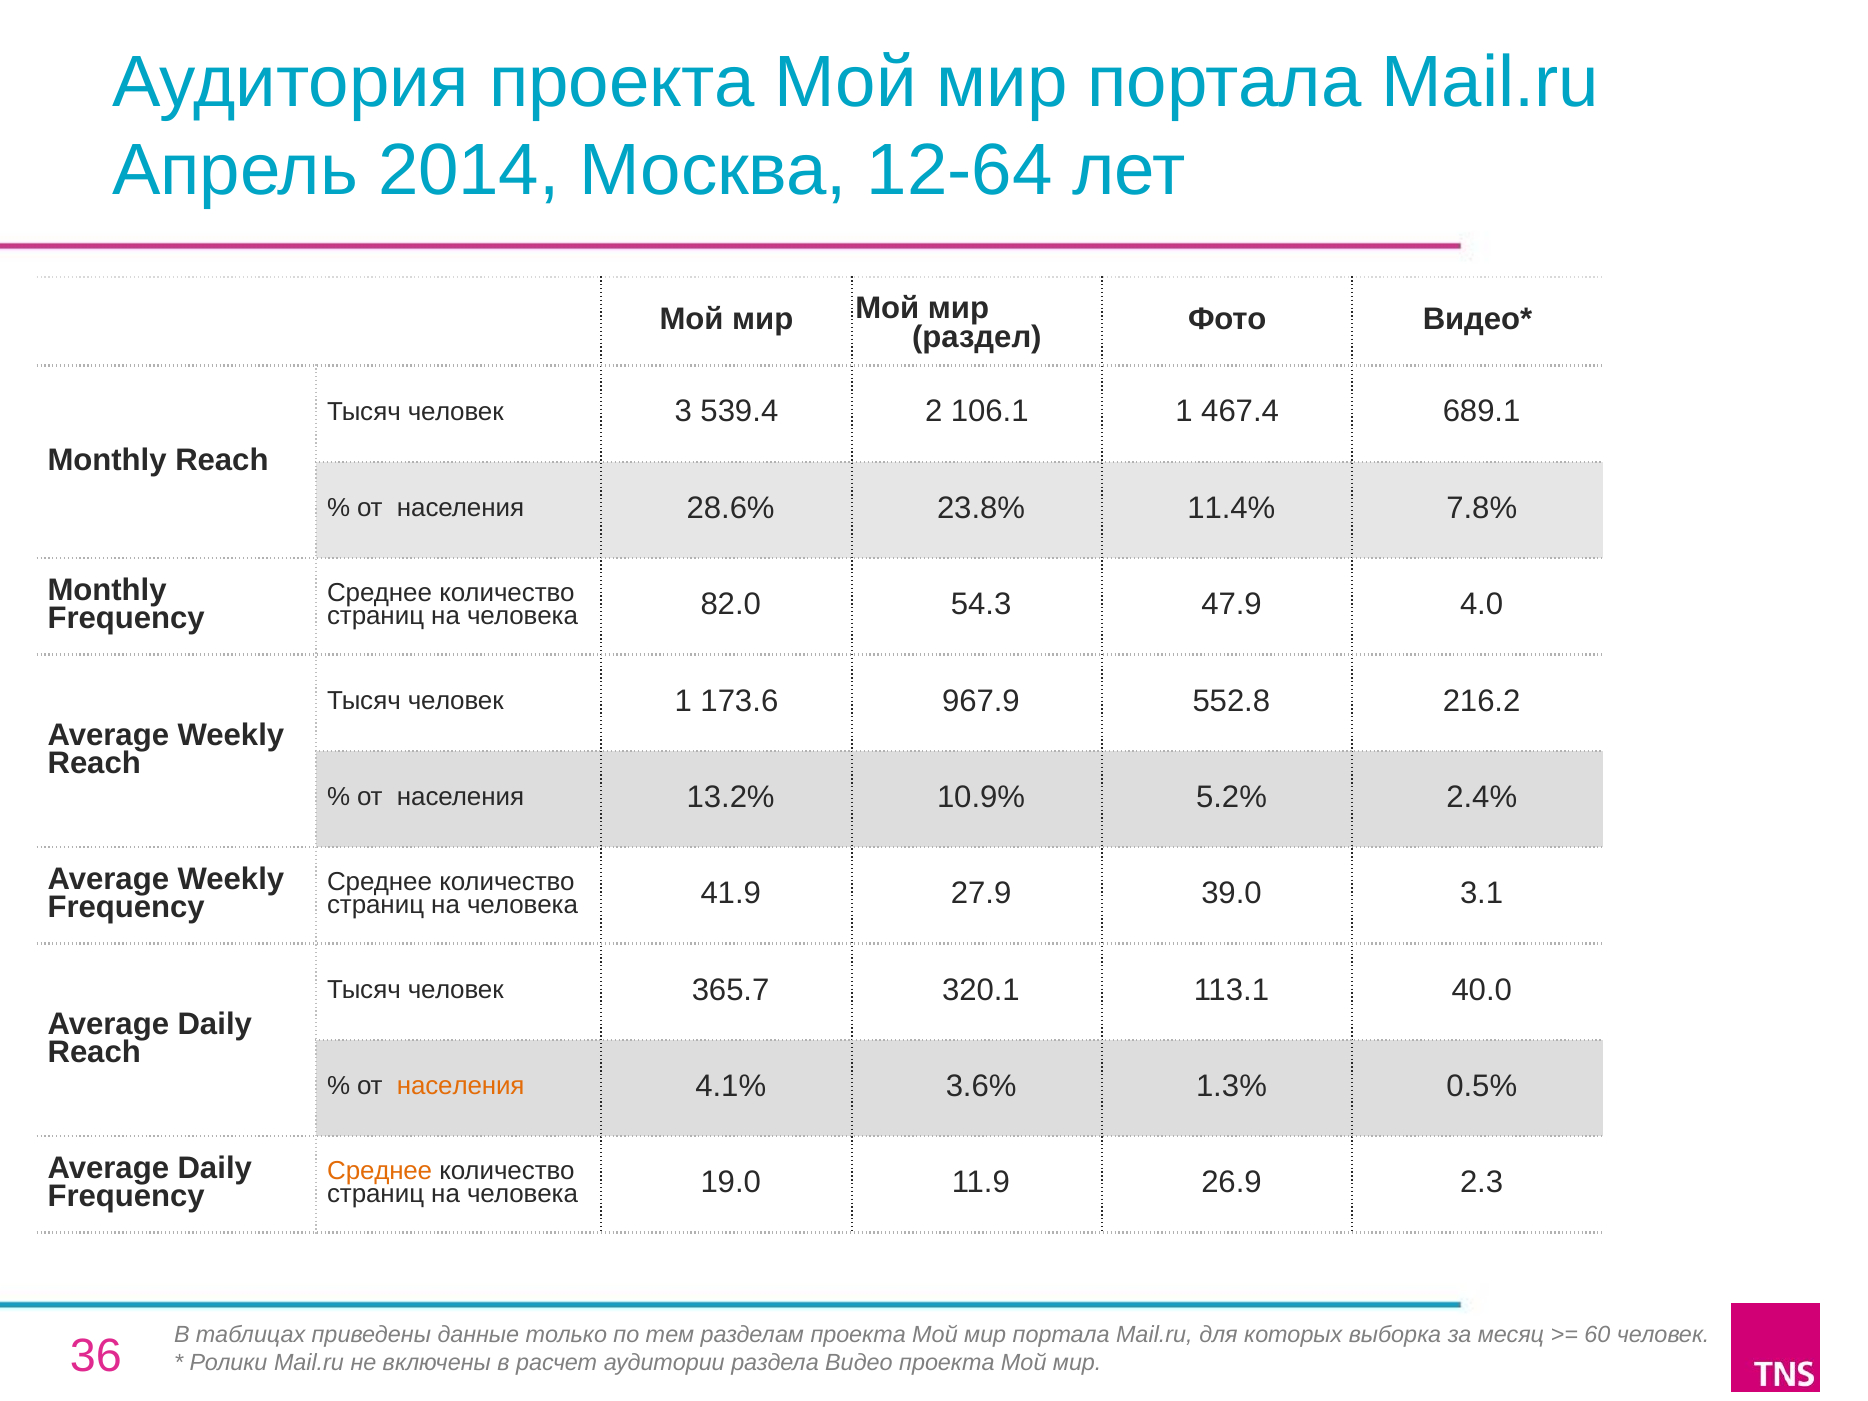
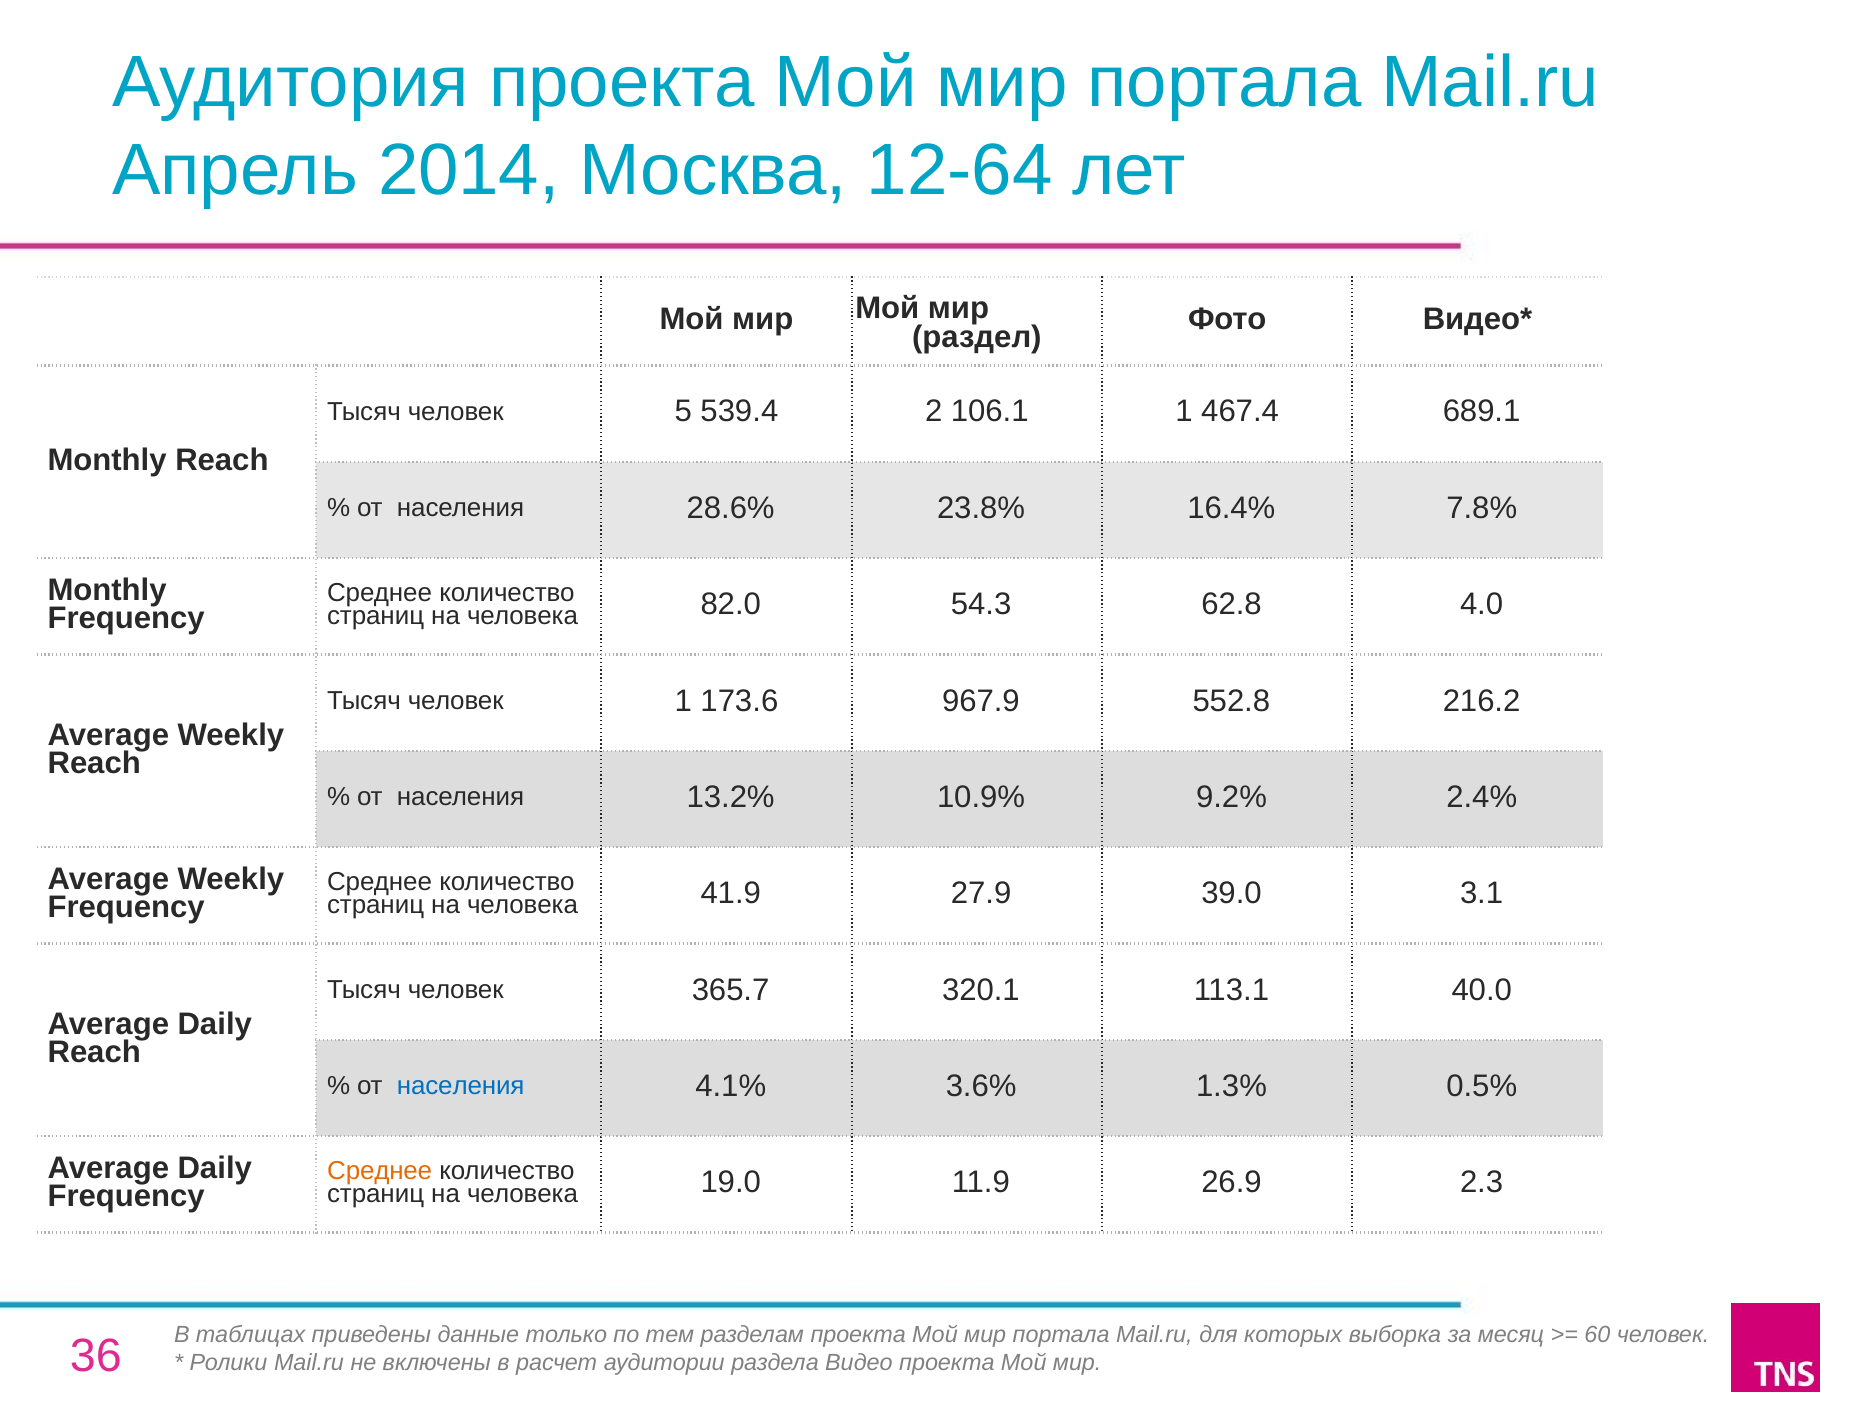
3: 3 -> 5
11.4%: 11.4% -> 16.4%
47.9: 47.9 -> 62.8
5.2%: 5.2% -> 9.2%
населения at (461, 1086) colour: orange -> blue
